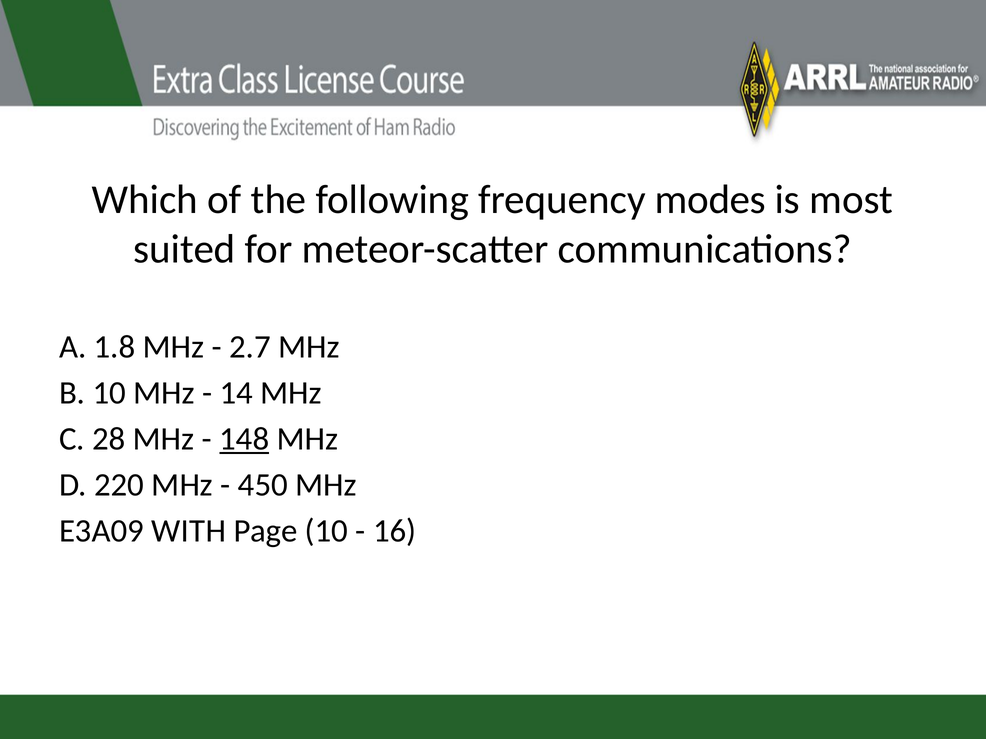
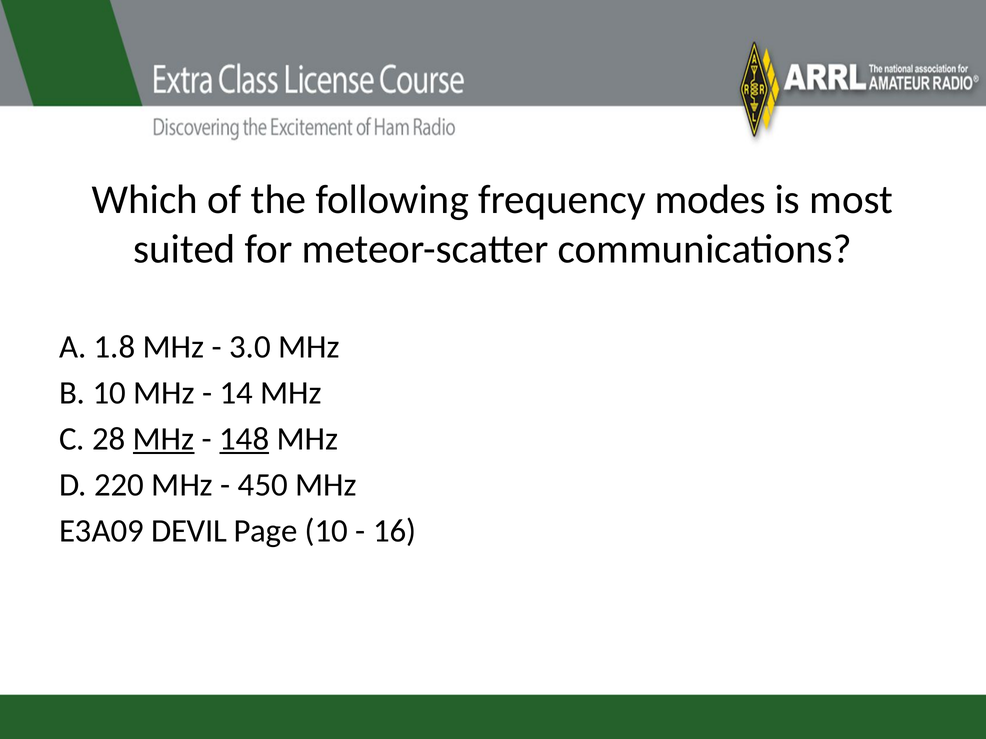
2.7: 2.7 -> 3.0
MHz at (164, 439) underline: none -> present
WITH: WITH -> DEVIL
